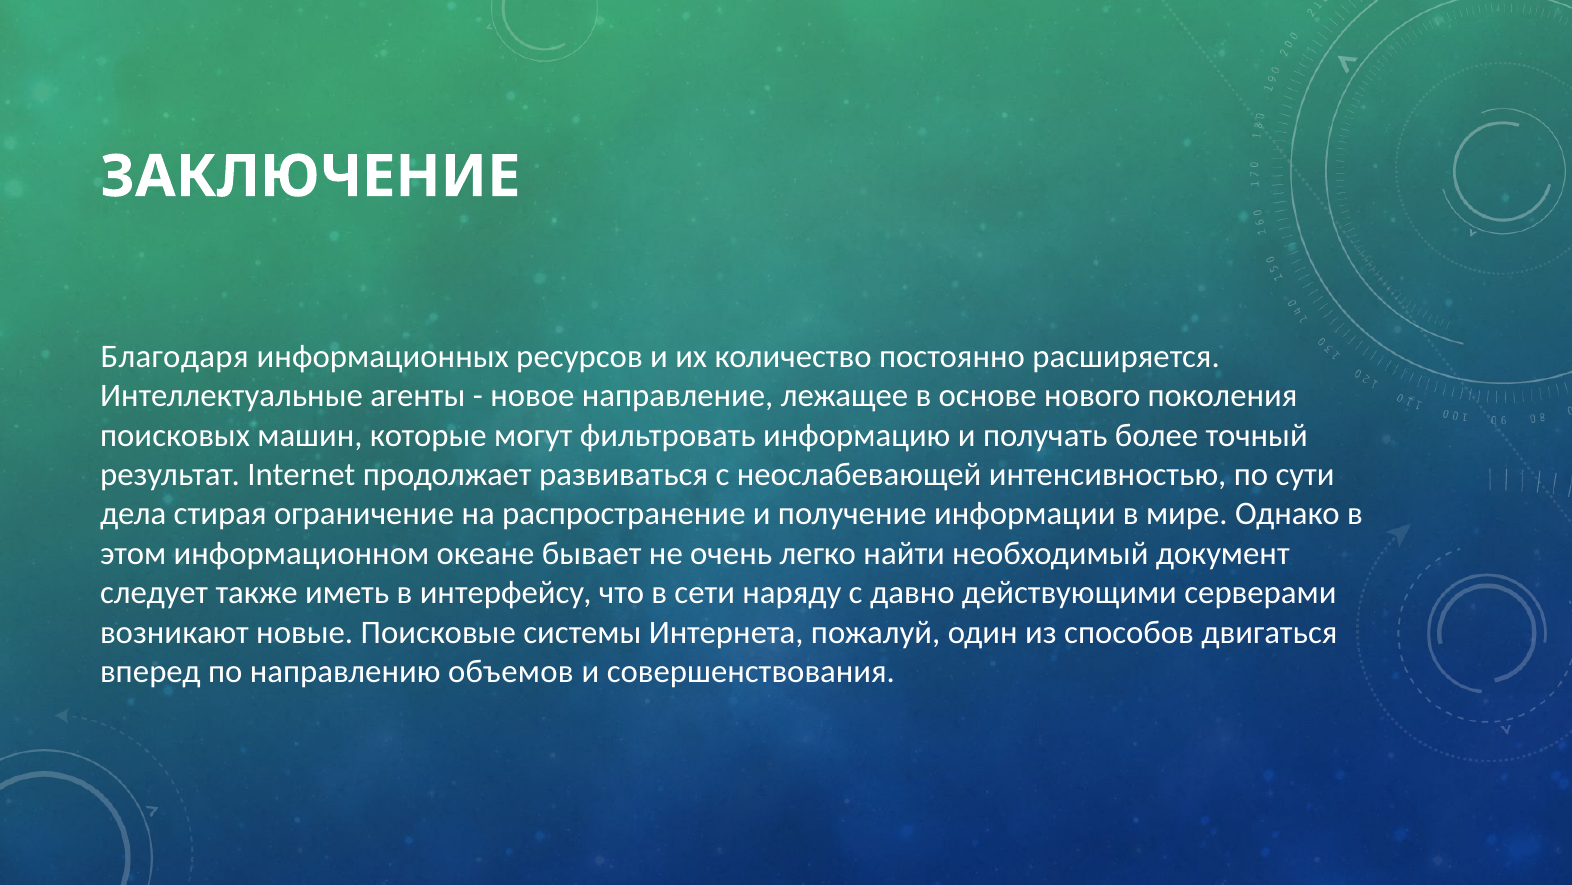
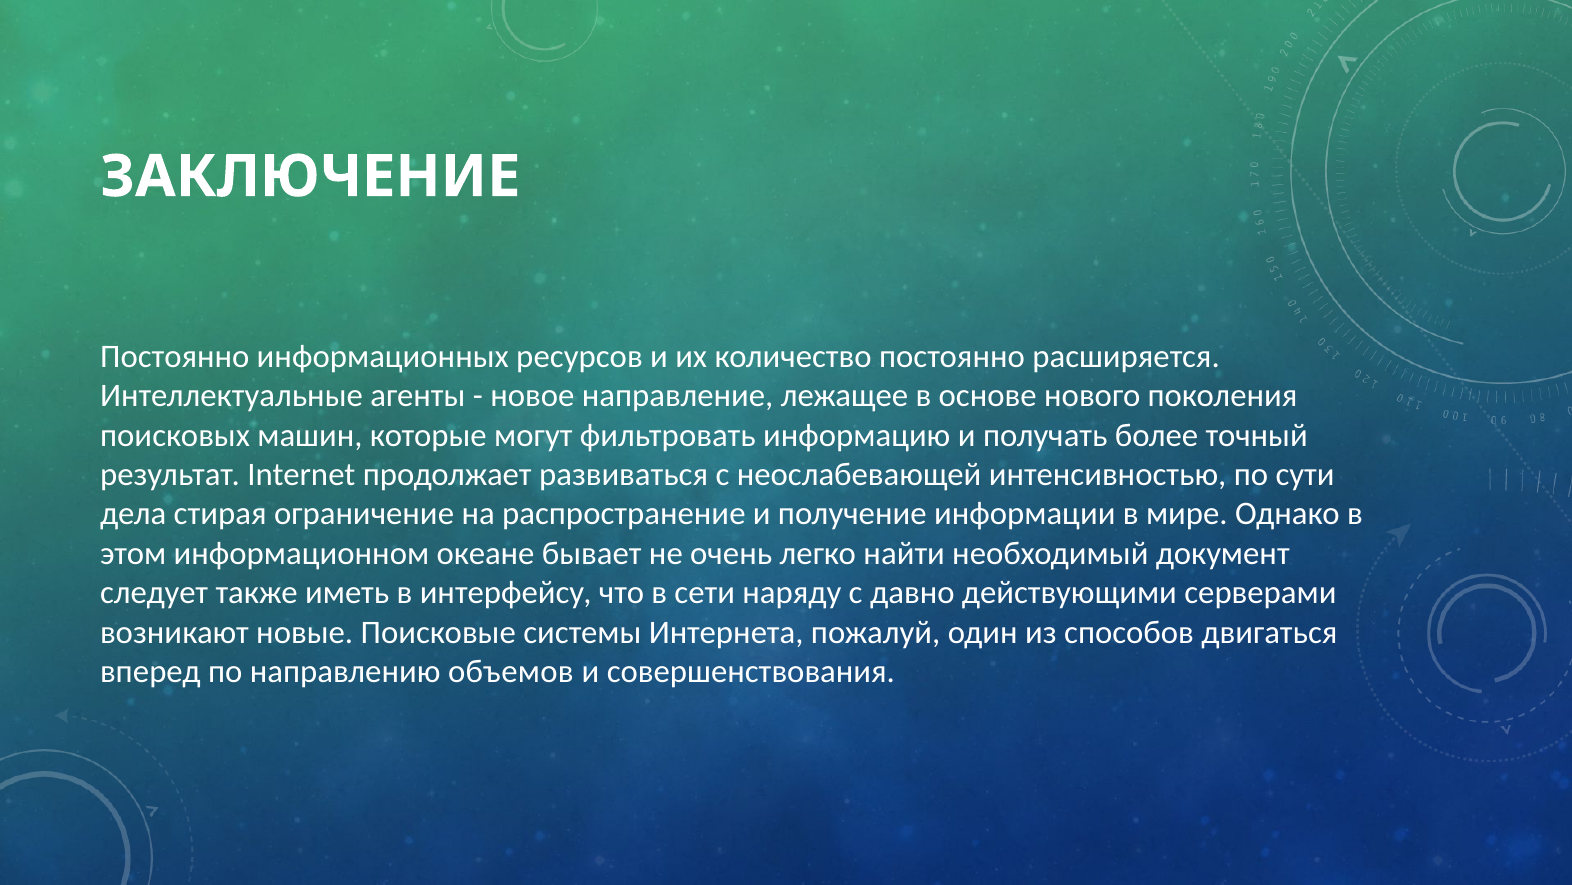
Благодаря at (175, 356): Благодаря -> Постоянно
